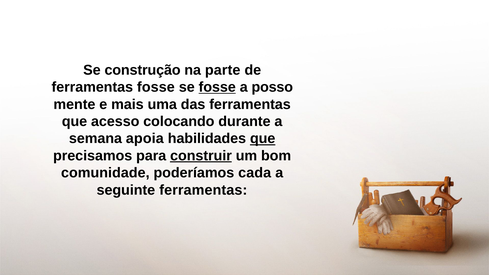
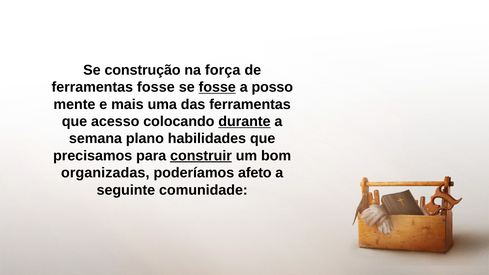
parte: parte -> força
durante underline: none -> present
apoia: apoia -> plano
que at (263, 139) underline: present -> none
comunidade: comunidade -> organizadas
cada: cada -> afeto
seguinte ferramentas: ferramentas -> comunidade
